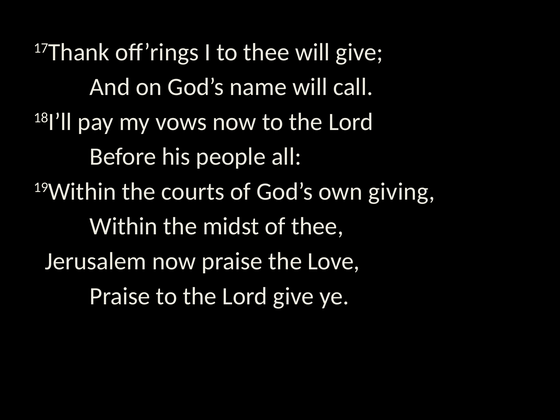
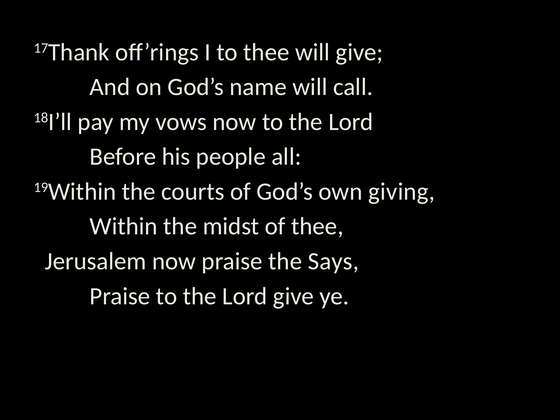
Love: Love -> Says
